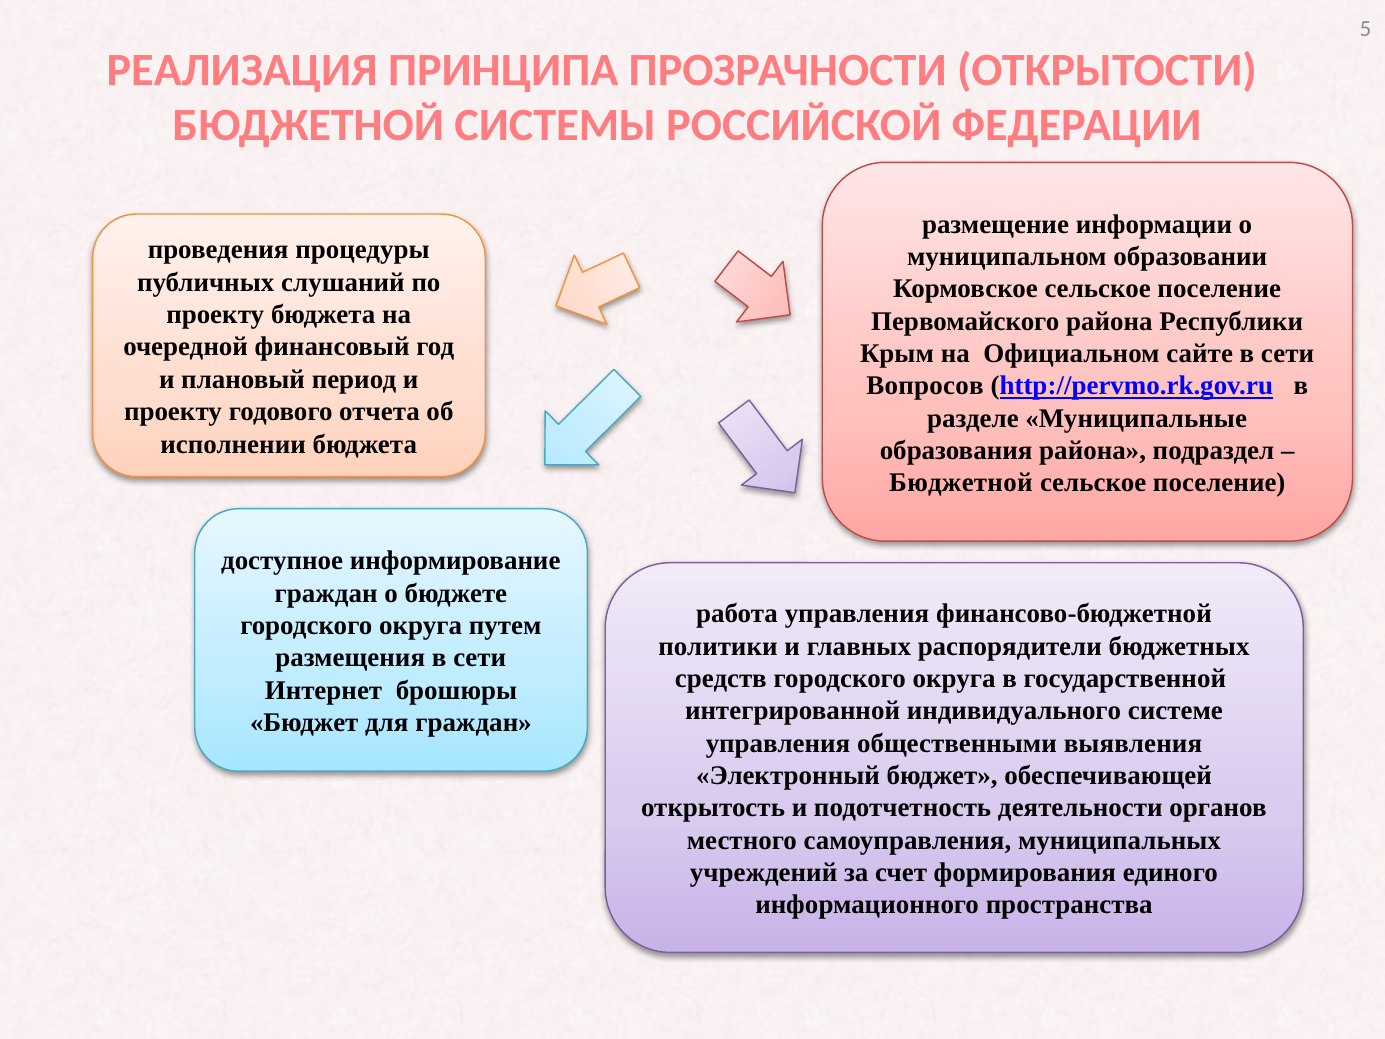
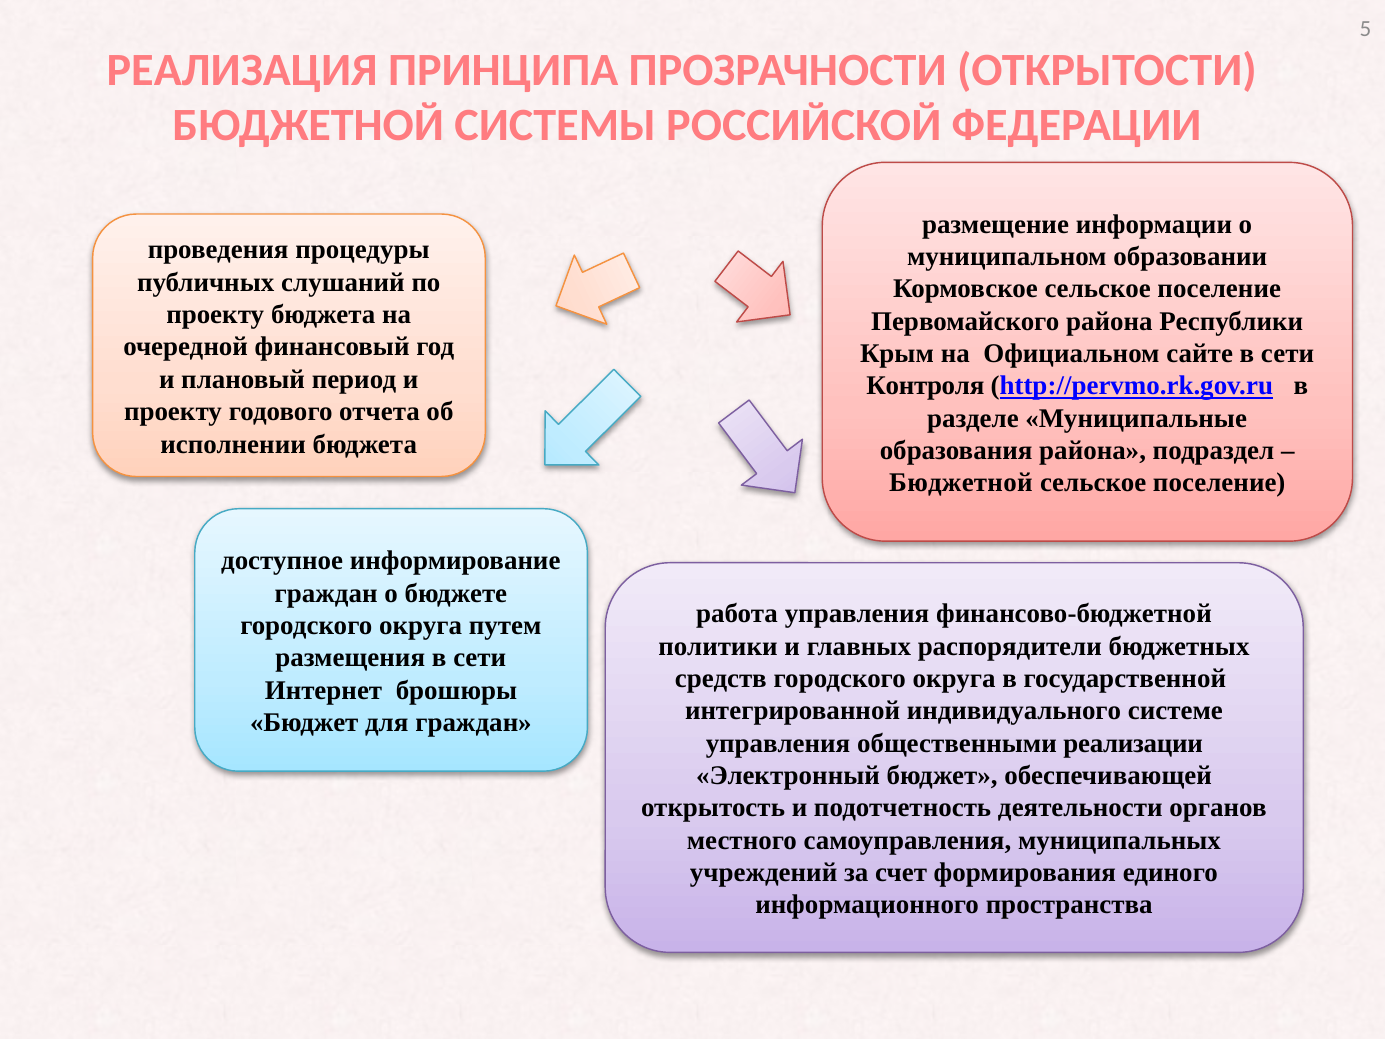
Вопросов: Вопросов -> Контроля
выявления: выявления -> реализации
